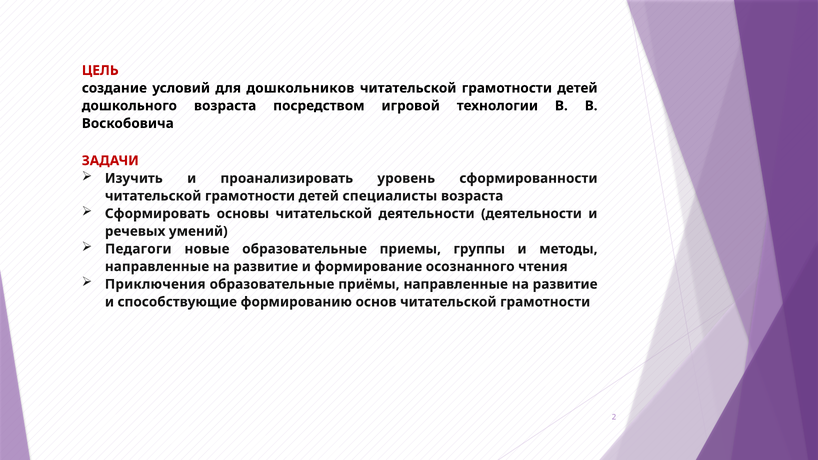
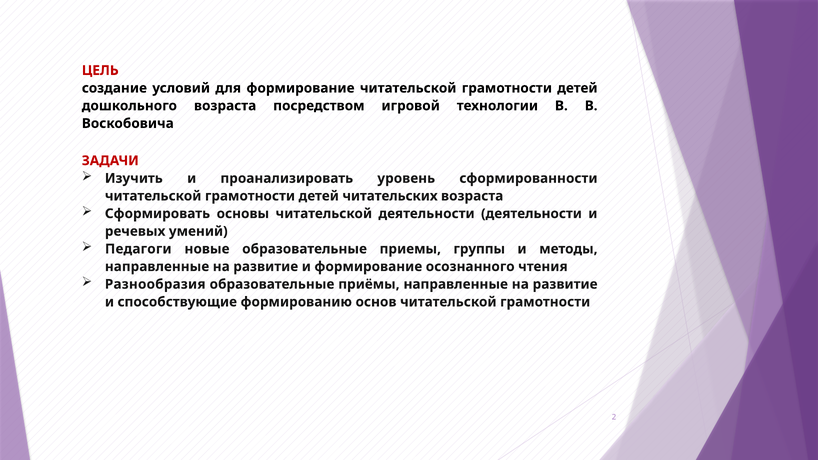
для дошкольников: дошкольников -> формирование
специалисты: специалисты -> читательских
Приключения: Приключения -> Разнообразия
